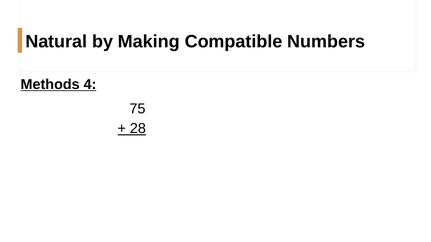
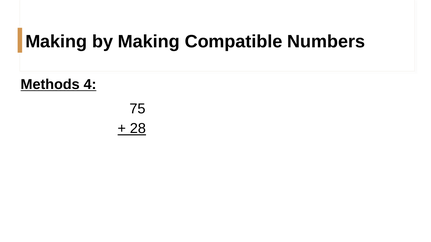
Natural at (56, 42): Natural -> Making
